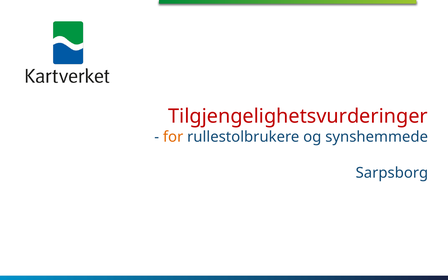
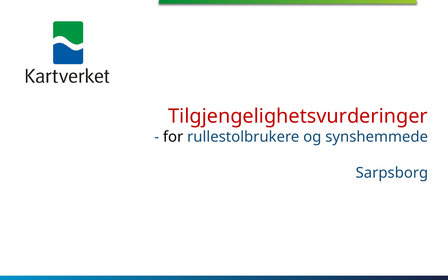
for colour: orange -> black
